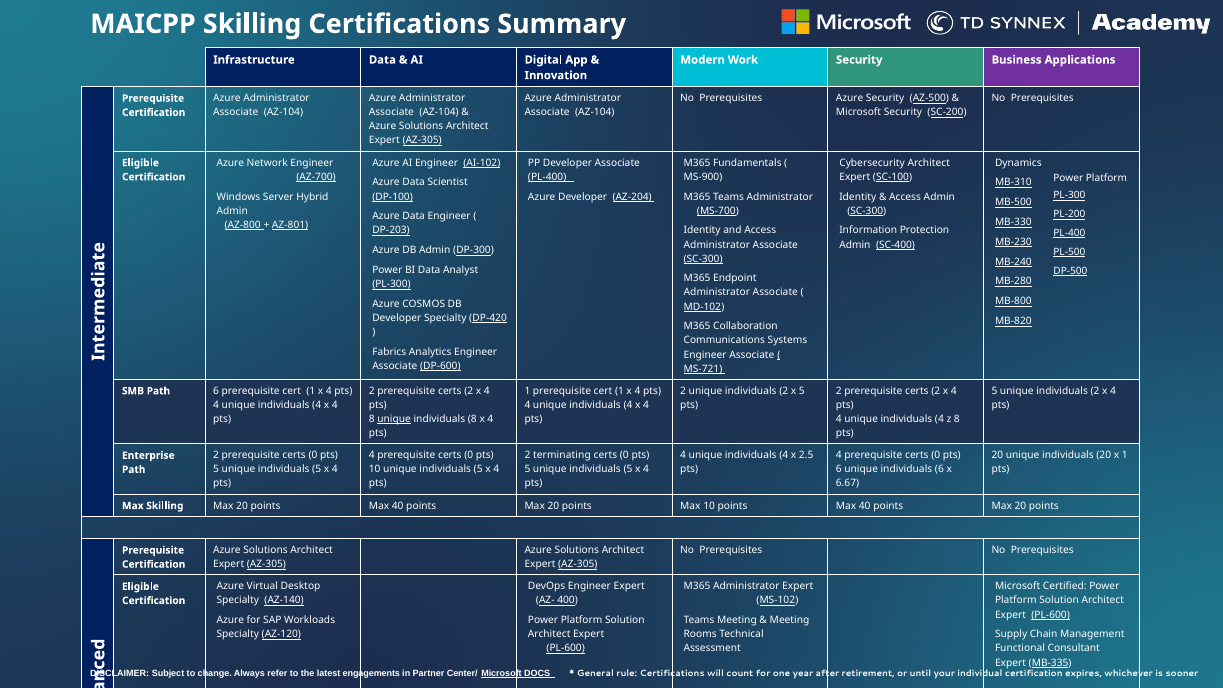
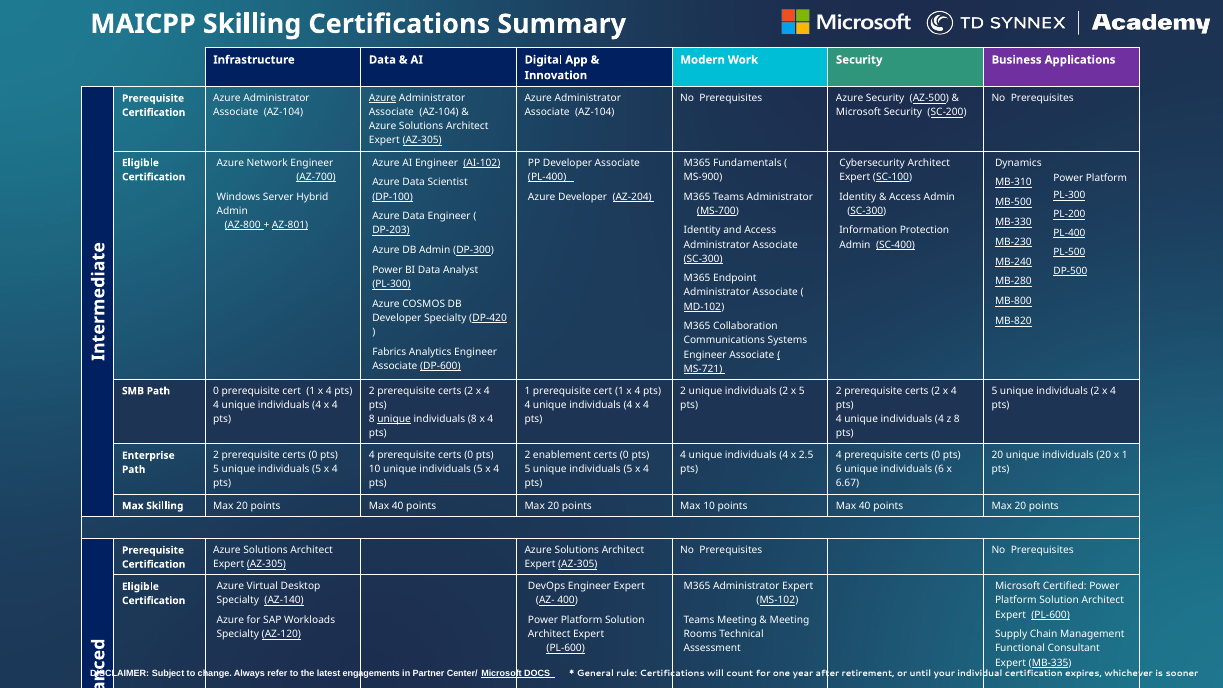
Azure at (383, 98) underline: none -> present
Path 6: 6 -> 0
terminating: terminating -> enablement
